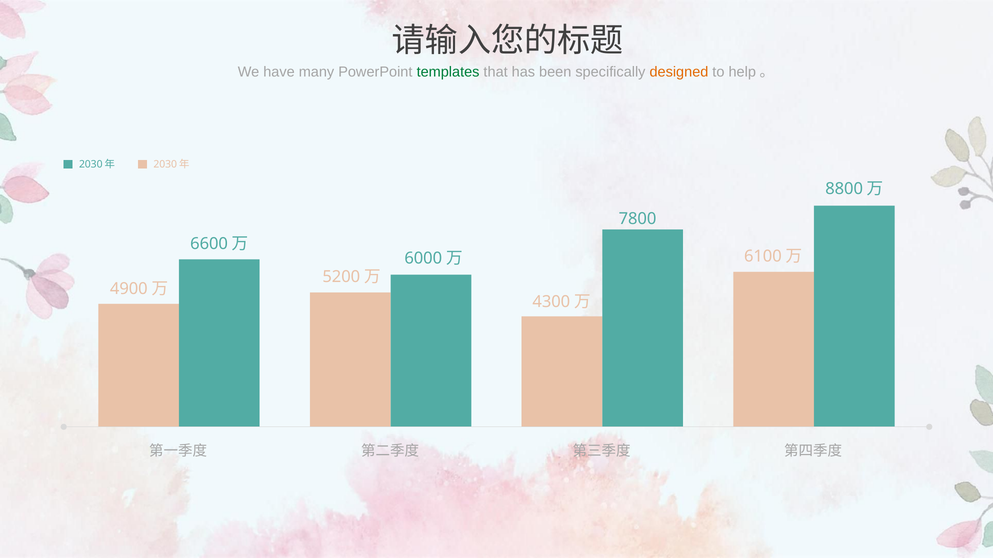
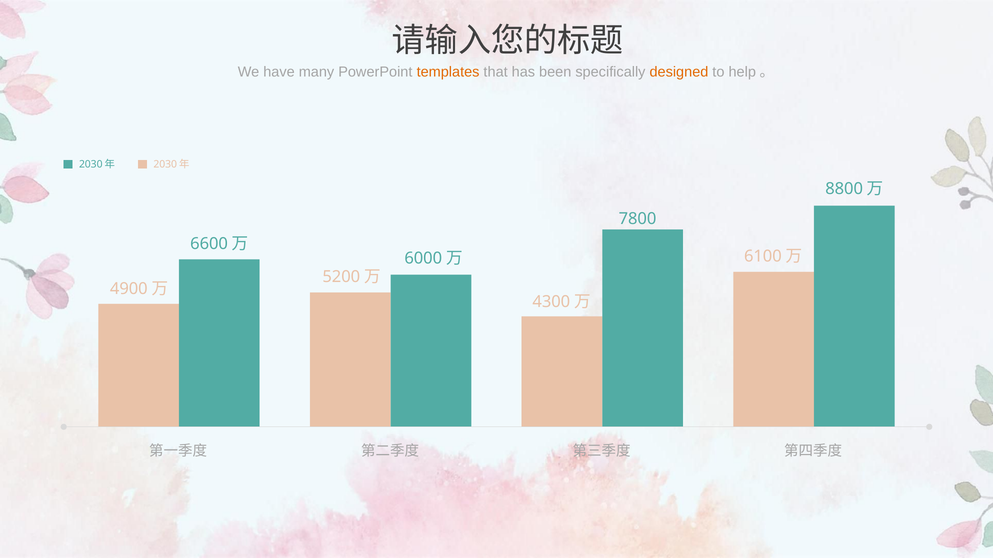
templates colour: green -> orange
